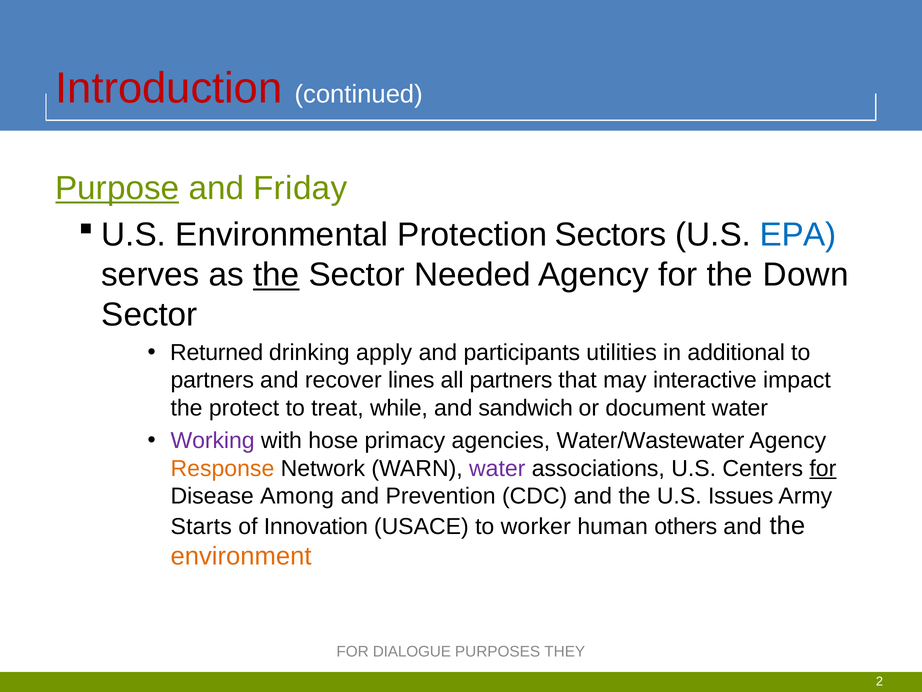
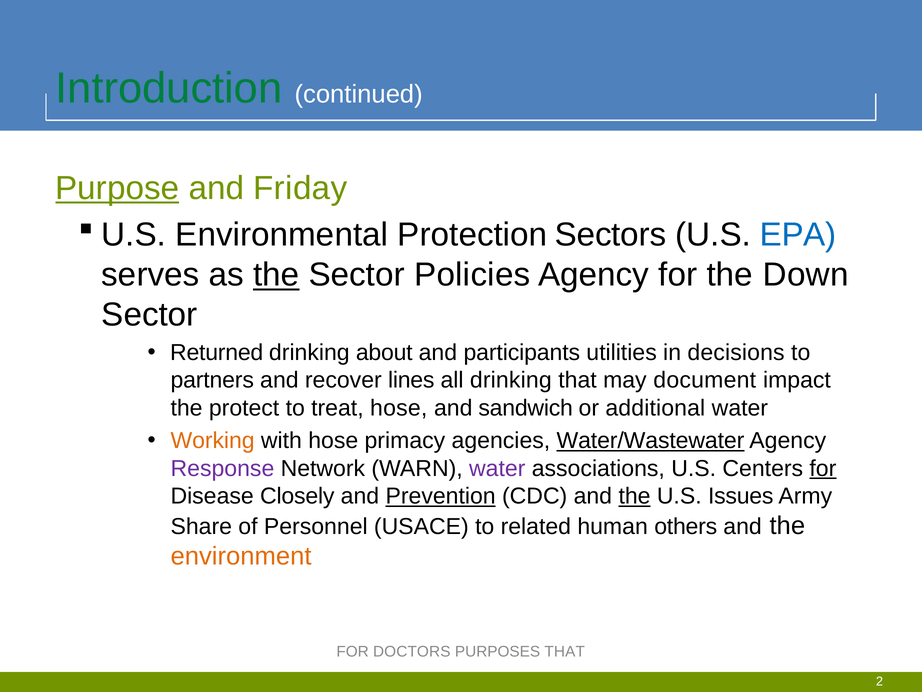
Introduction colour: red -> green
Needed: Needed -> Policies
apply: apply -> about
additional: additional -> decisions
all partners: partners -> drinking
interactive: interactive -> document
treat while: while -> hose
document: document -> additional
Working colour: purple -> orange
Water/Wastewater underline: none -> present
Response colour: orange -> purple
Among: Among -> Closely
Prevention underline: none -> present
the at (635, 496) underline: none -> present
Starts: Starts -> Share
Innovation: Innovation -> Personnel
worker: worker -> related
DIALOGUE: DIALOGUE -> DOCTORS
PURPOSES THEY: THEY -> THAT
